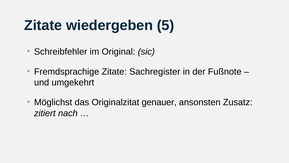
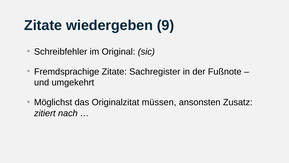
5: 5 -> 9
genauer: genauer -> müssen
